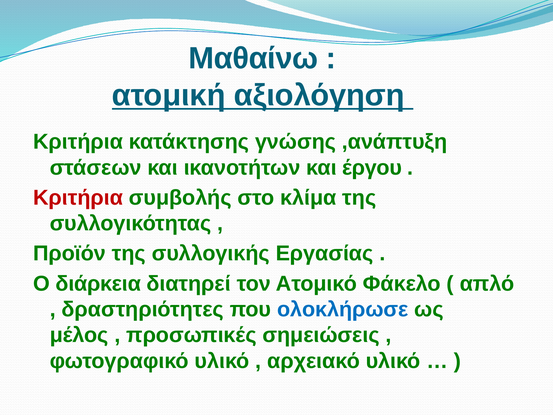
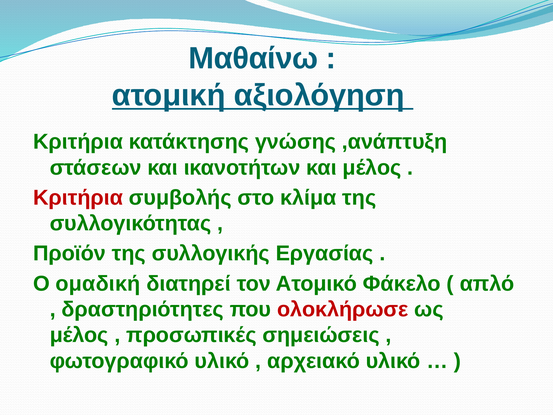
και έργου: έργου -> μέλος
διάρκεια: διάρκεια -> ομαδική
ολοκλήρωσε colour: blue -> red
